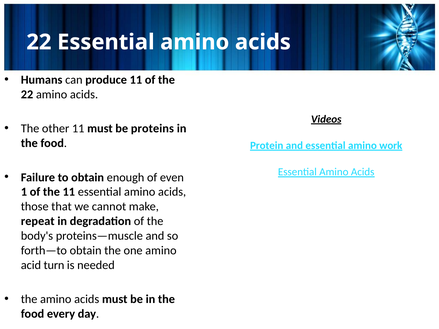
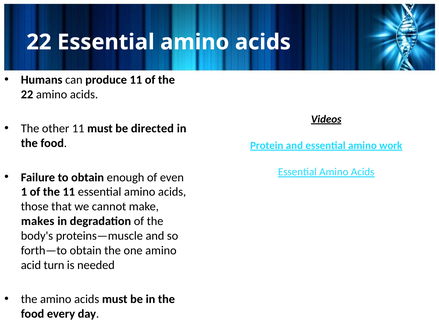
proteins: proteins -> directed
repeat: repeat -> makes
